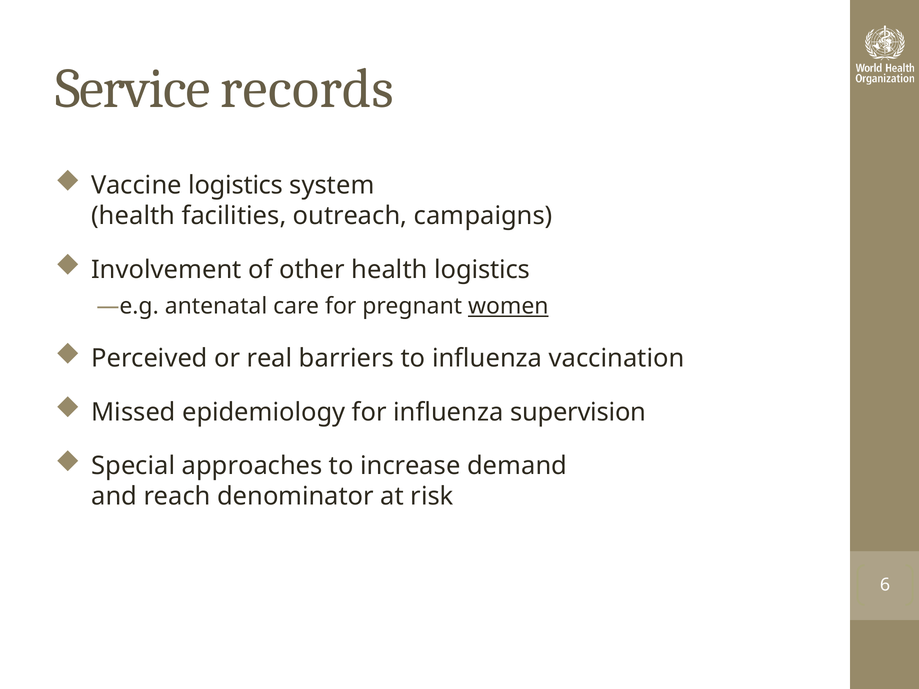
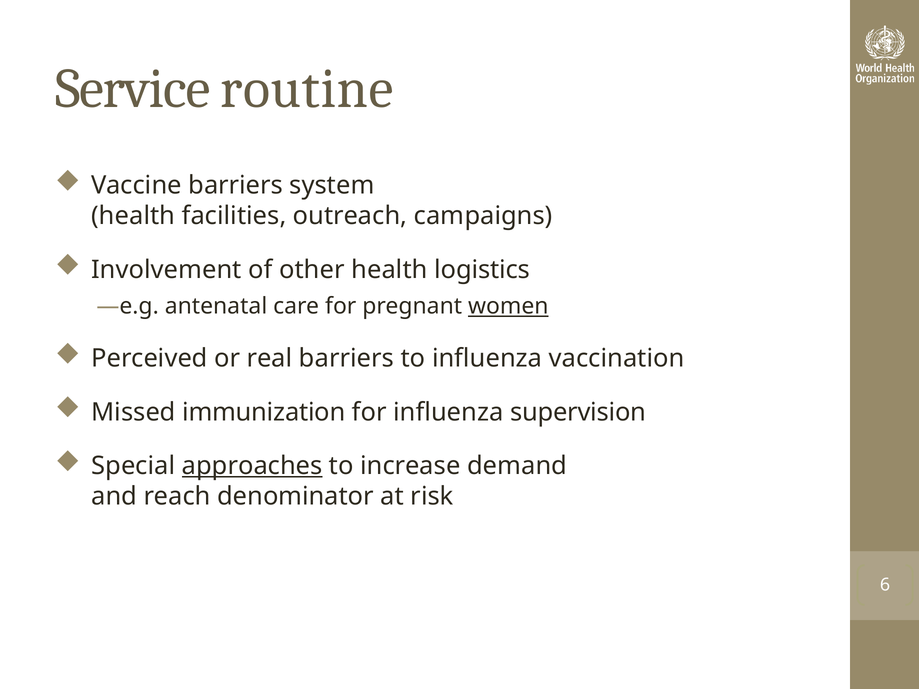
records: records -> routine
Vaccine logistics: logistics -> barriers
epidemiology: epidemiology -> immunization
approaches underline: none -> present
